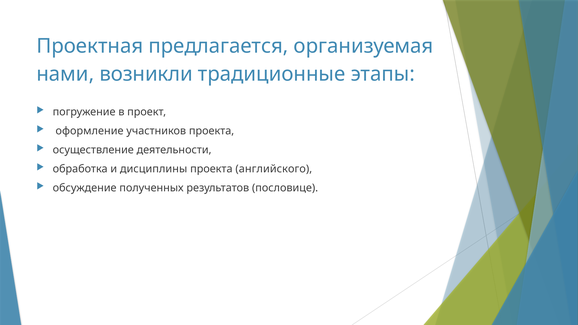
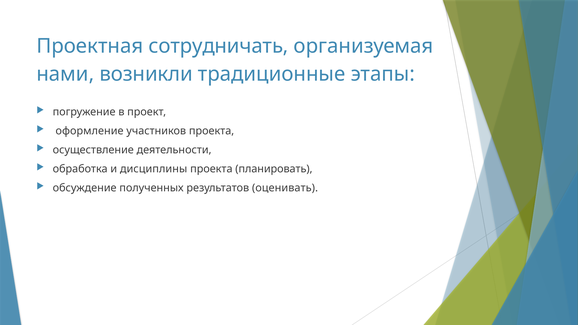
предлагается: предлагается -> сотрудничать
английского: английского -> планировать
пословице: пословице -> оценивать
